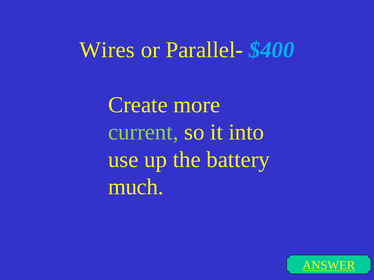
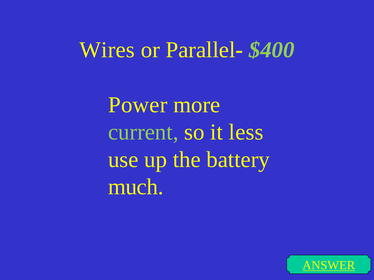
$400 colour: light blue -> light green
Create: Create -> Power
into: into -> less
